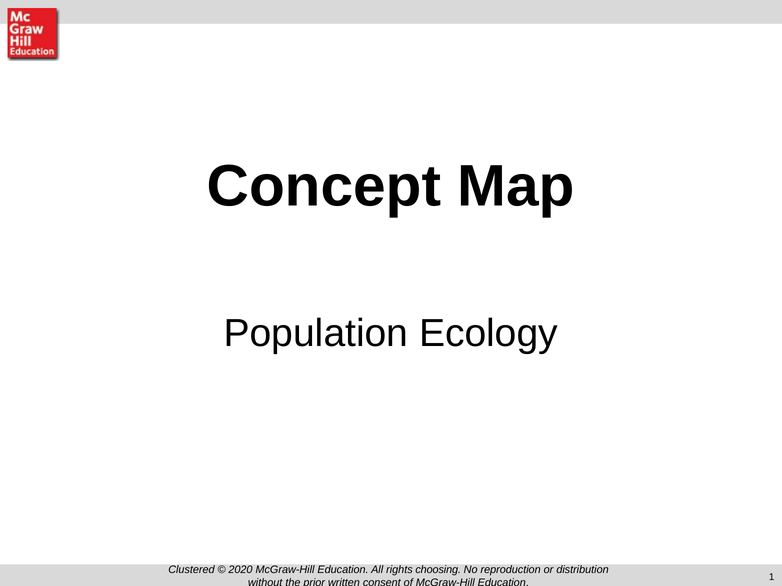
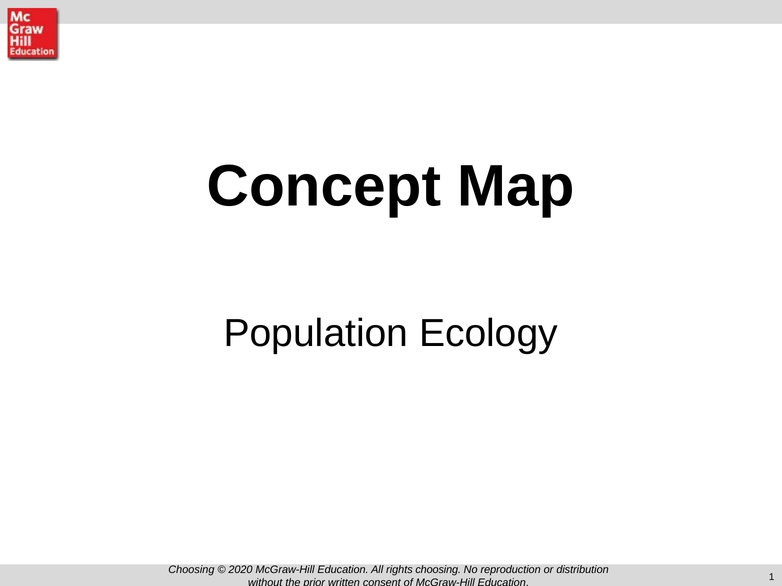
Clustered at (191, 570): Clustered -> Choosing
